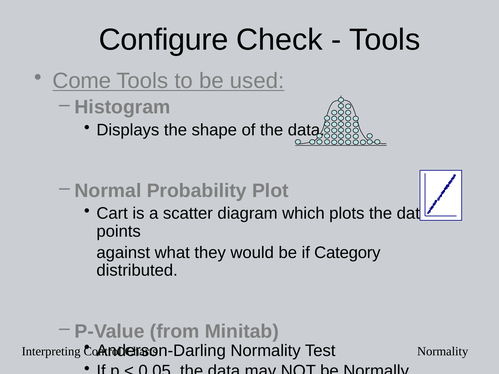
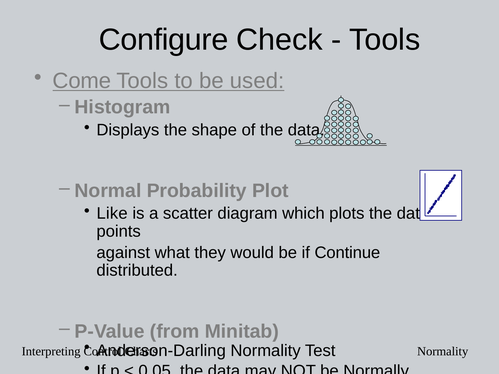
Cart: Cart -> Like
Category: Category -> Continue
